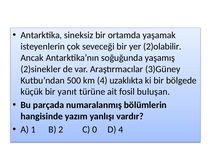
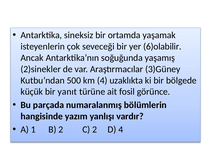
2)olabilir: 2)olabilir -> 6)olabilir
buluşan: buluşan -> görünce
C 0: 0 -> 2
